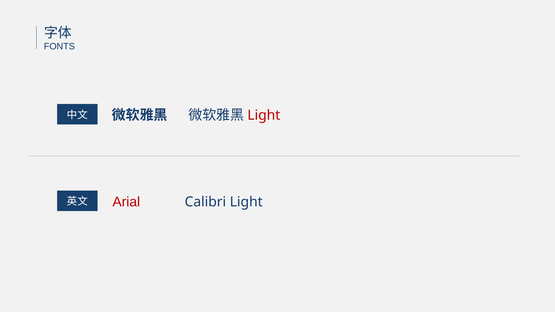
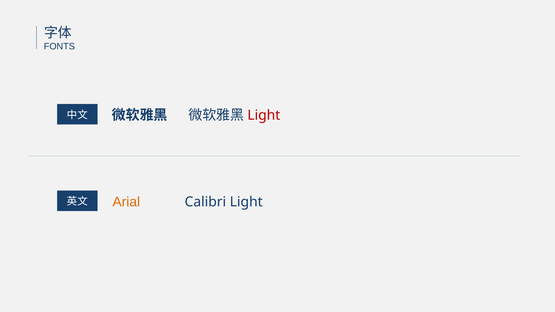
Arial colour: red -> orange
